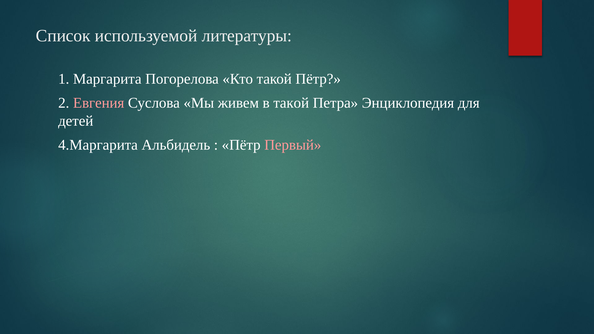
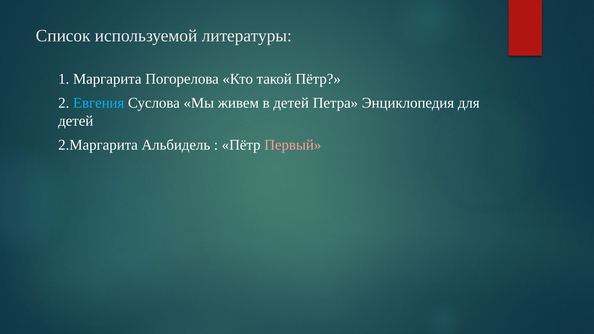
Евгения colour: pink -> light blue
в такой: такой -> детей
4.Маргарита: 4.Маргарита -> 2.Маргарита
